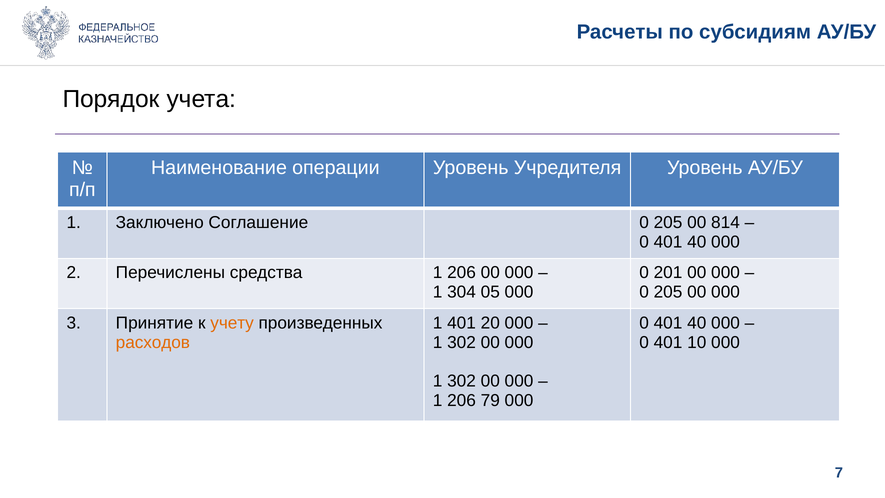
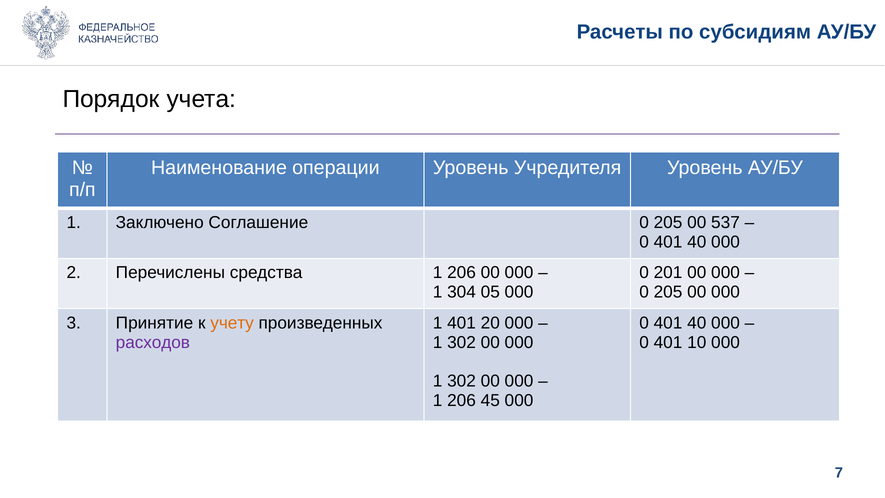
814: 814 -> 537
расходов colour: orange -> purple
79: 79 -> 45
